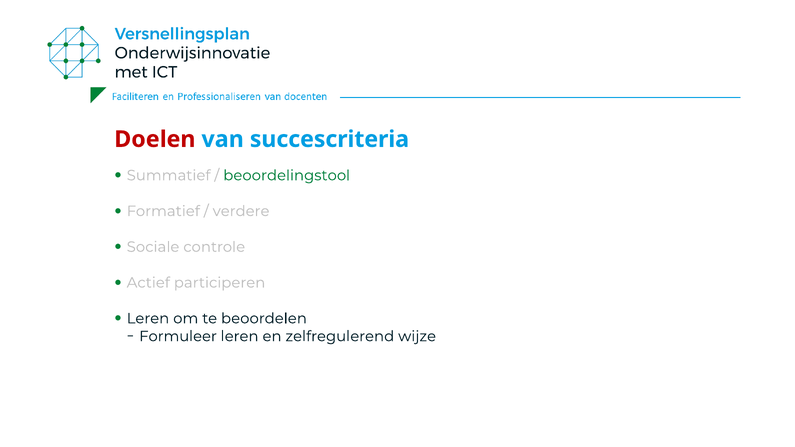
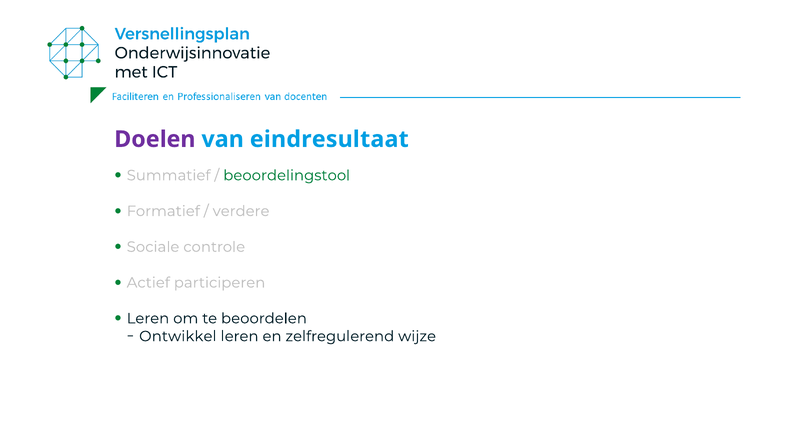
Doelen colour: red -> purple
succescriteria: succescriteria -> eindresultaat
Formuleer: Formuleer -> Ontwikkel
